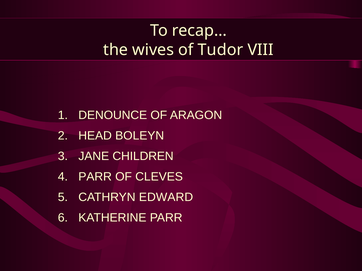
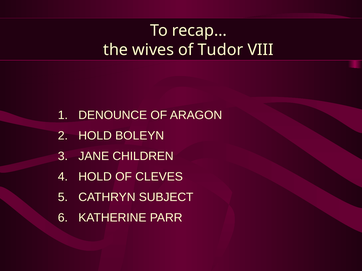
HEAD at (95, 136): HEAD -> HOLD
PARR at (95, 177): PARR -> HOLD
EDWARD: EDWARD -> SUBJECT
